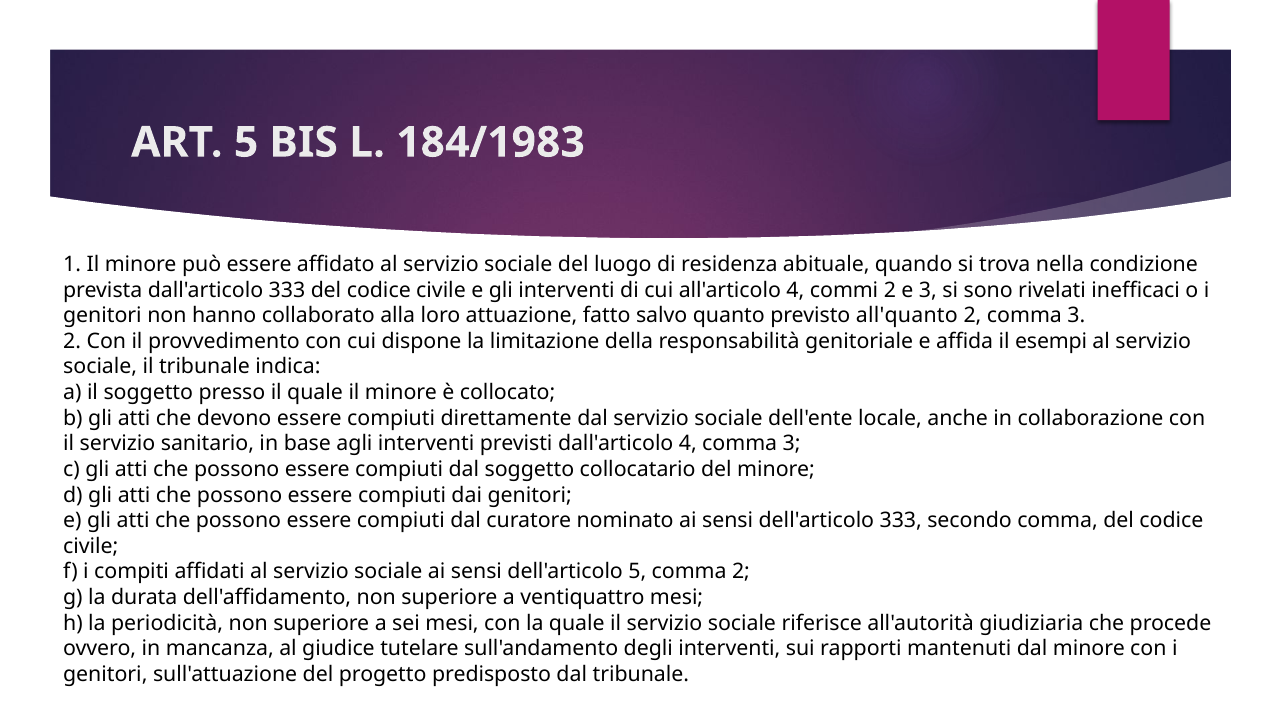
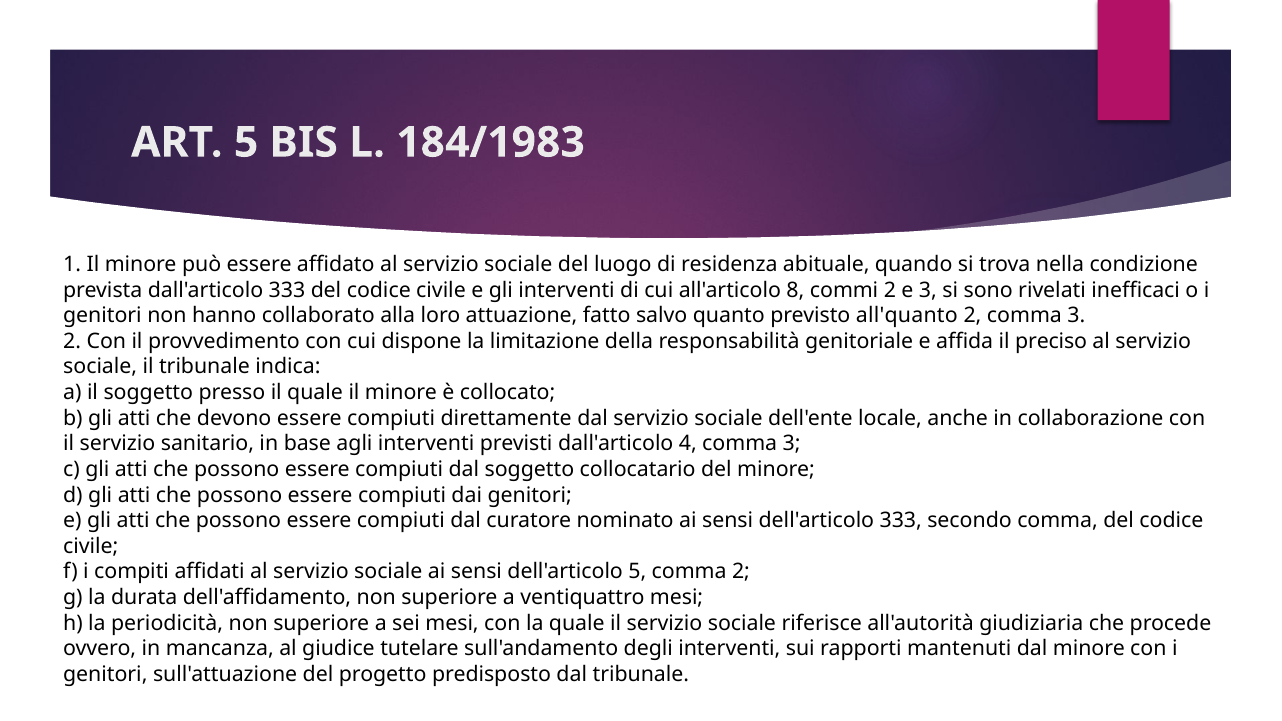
all'articolo 4: 4 -> 8
esempi: esempi -> preciso
